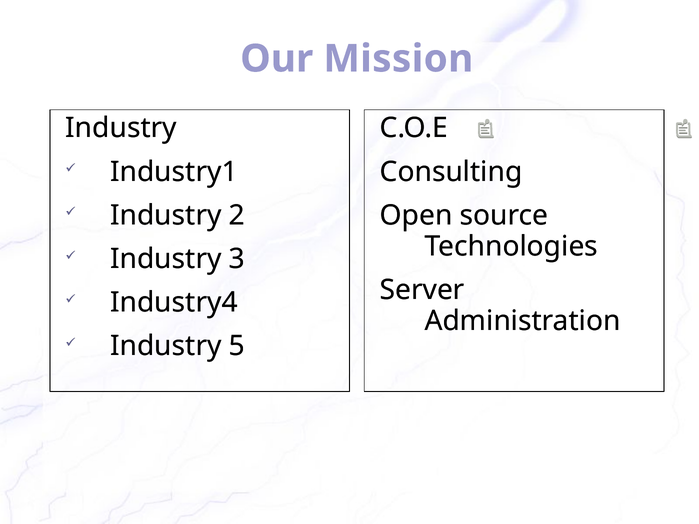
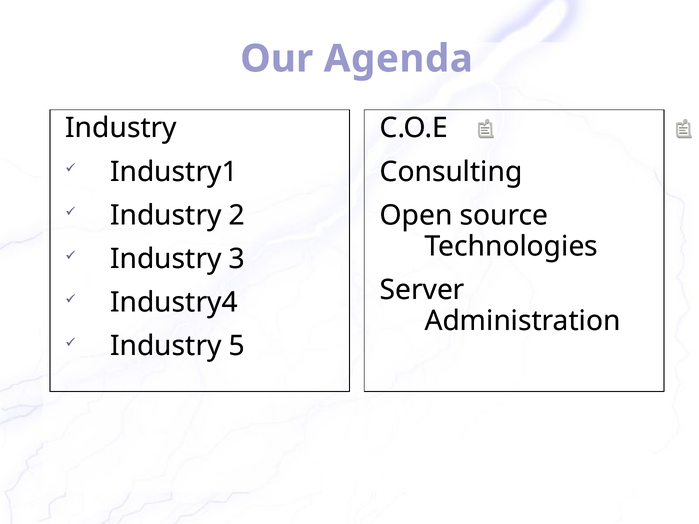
Mission: Mission -> Agenda
